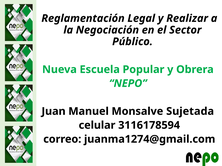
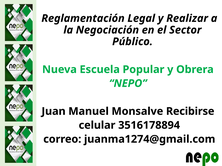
Sujetada: Sujetada -> Recibirse
3116178594: 3116178594 -> 3516178894
